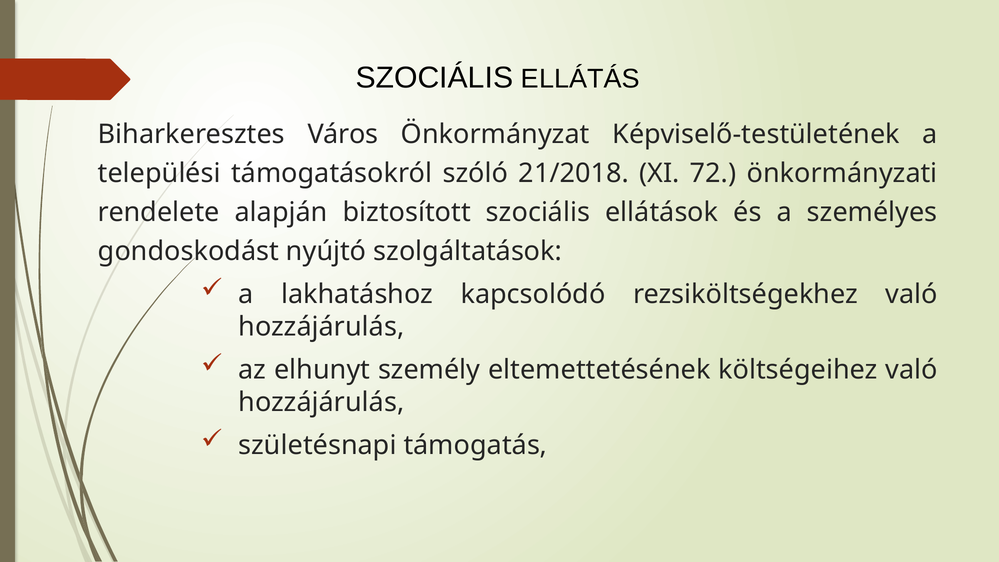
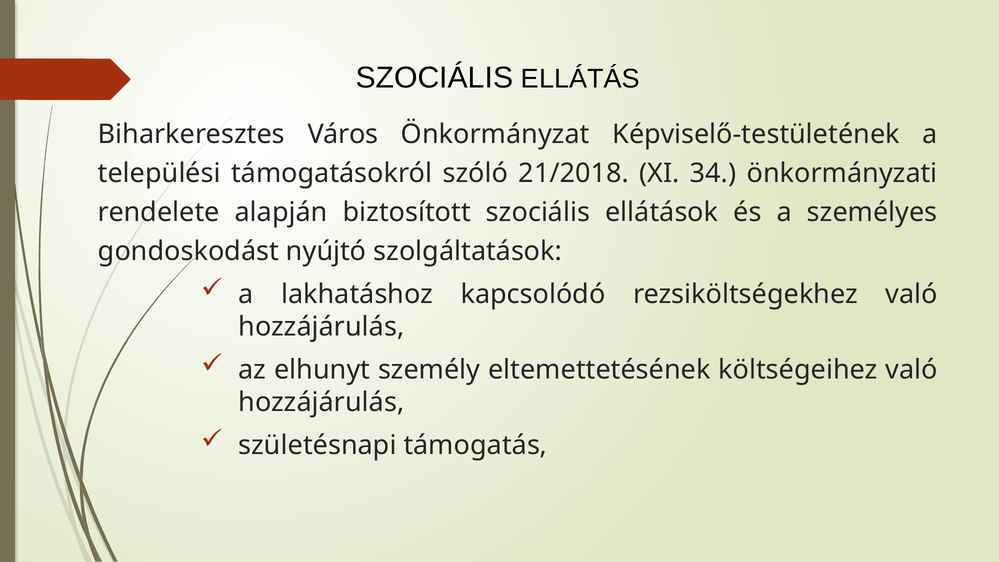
72: 72 -> 34
